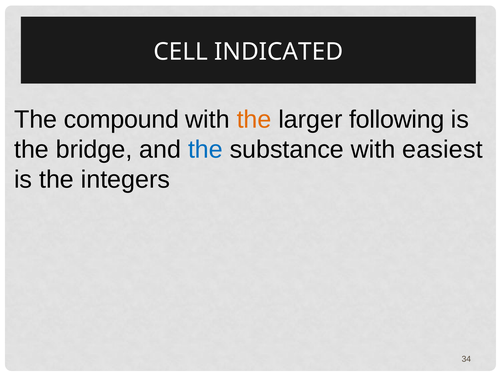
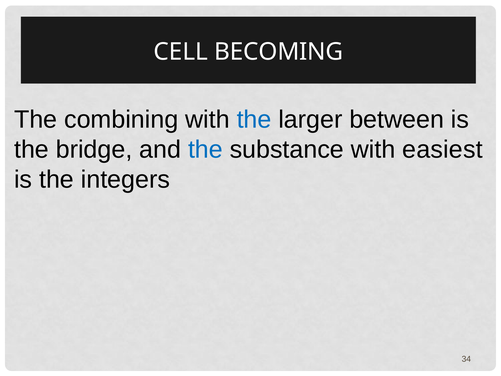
INDICATED: INDICATED -> BECOMING
compound: compound -> combining
the at (254, 119) colour: orange -> blue
following: following -> between
